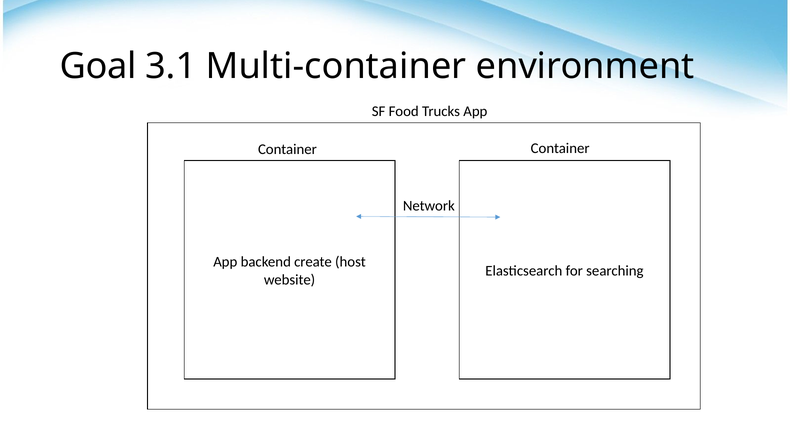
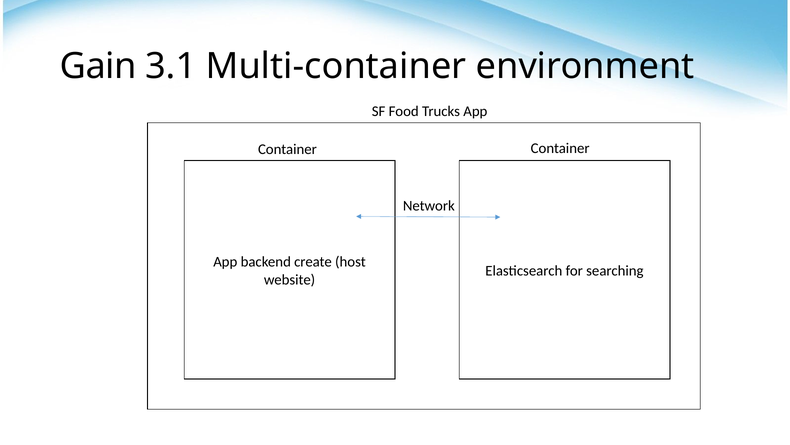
Goal: Goal -> Gain
